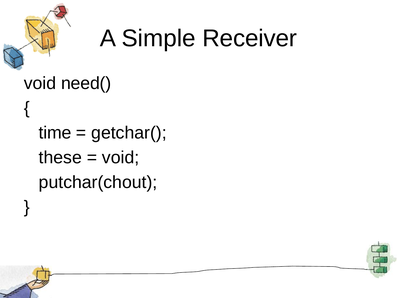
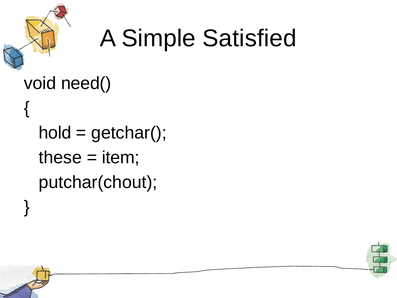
Receiver: Receiver -> Satisfied
time: time -> hold
void at (121, 157): void -> item
